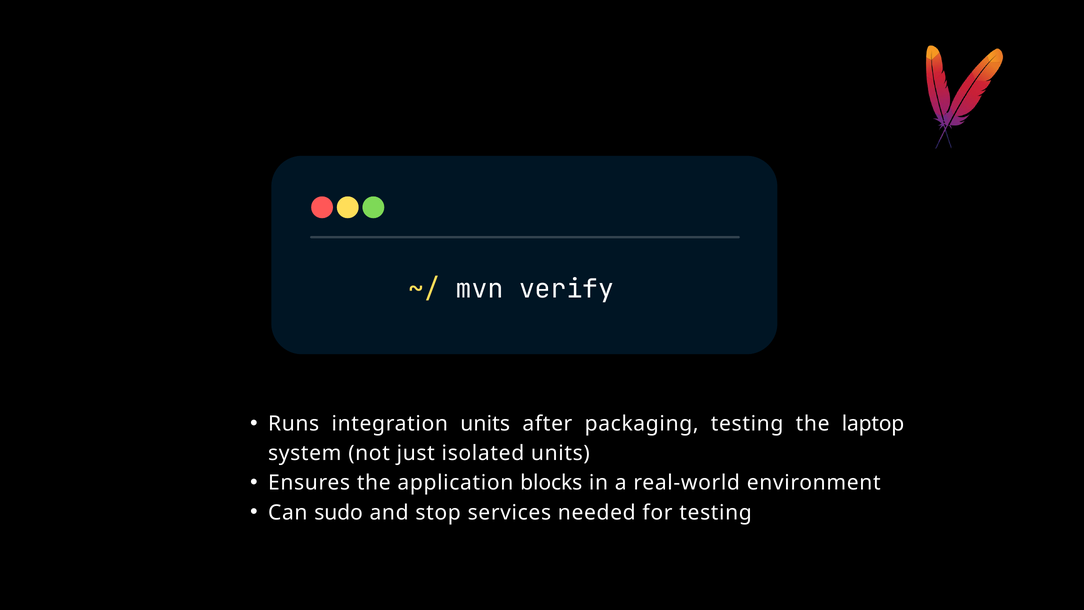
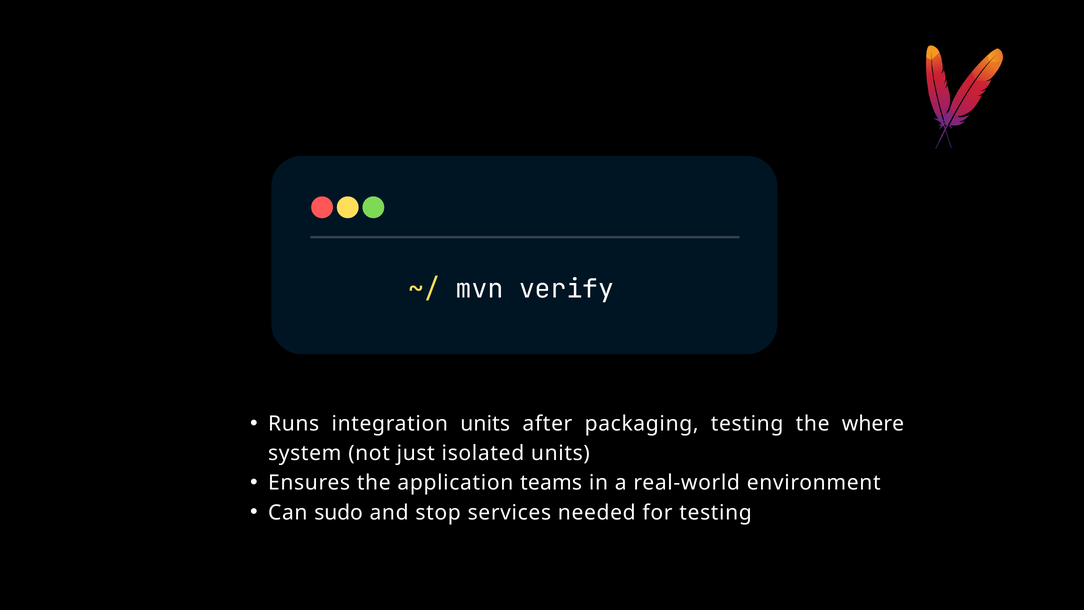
laptop: laptop -> where
blocks: blocks -> teams
